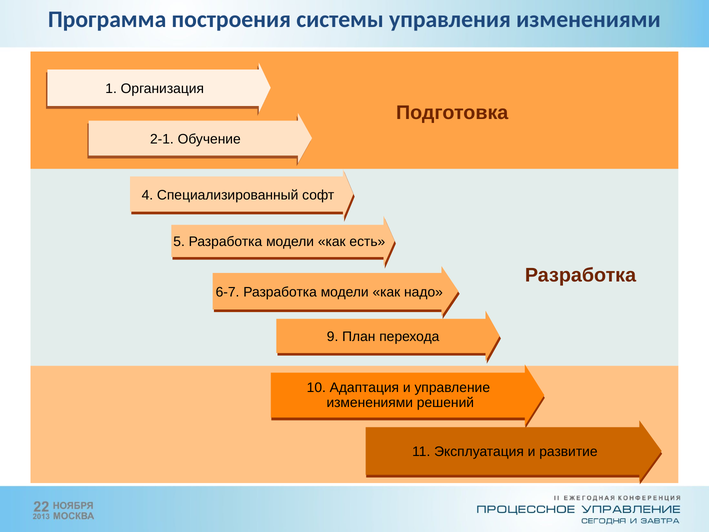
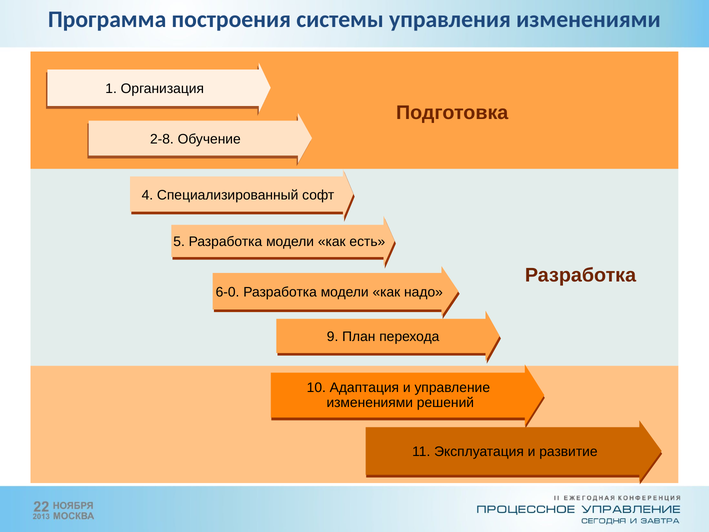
2-1: 2-1 -> 2-8
6-7: 6-7 -> 6-0
